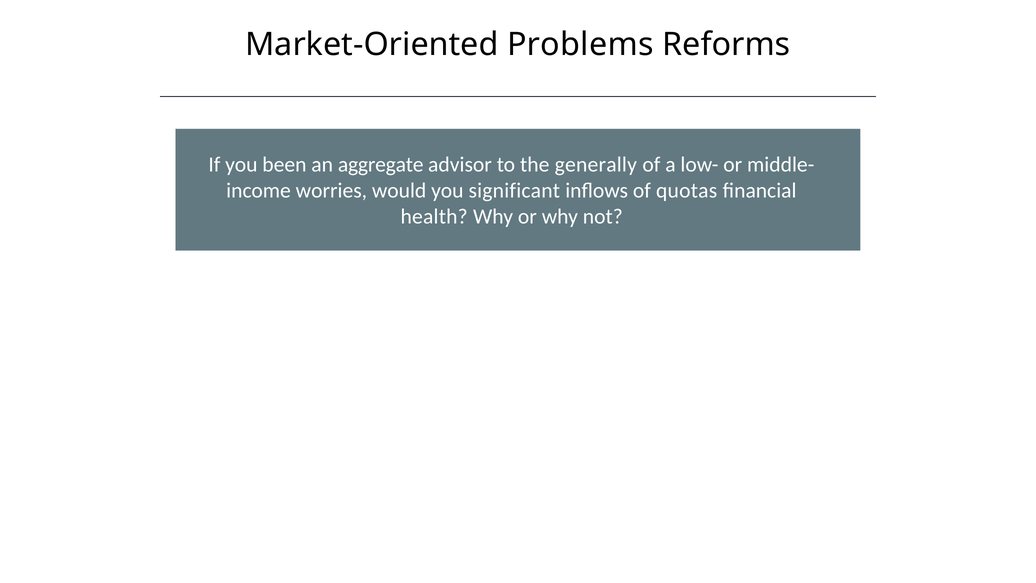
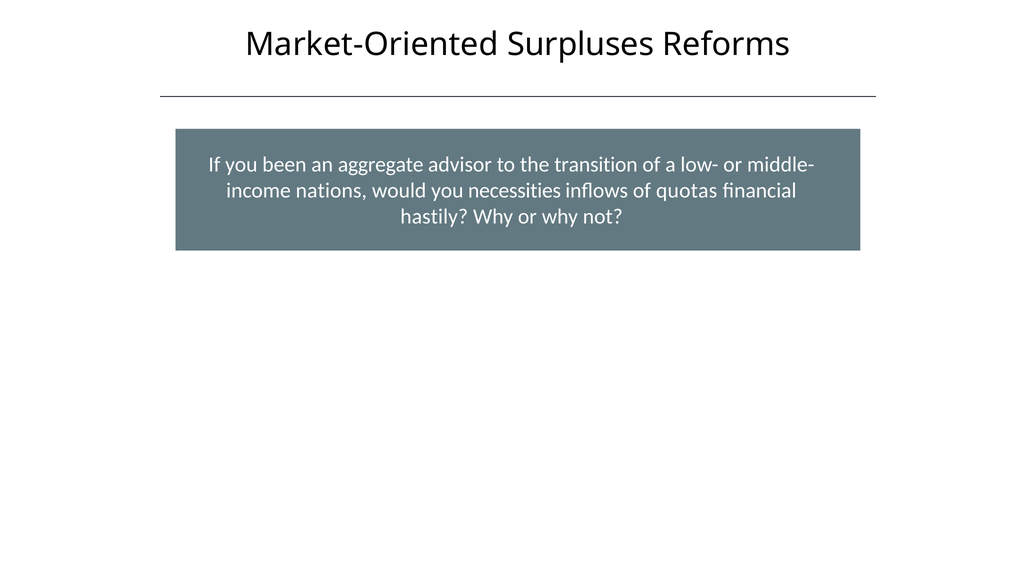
Problems: Problems -> Surpluses
generally: generally -> transition
worries: worries -> nations
significant: significant -> necessities
health: health -> hastily
